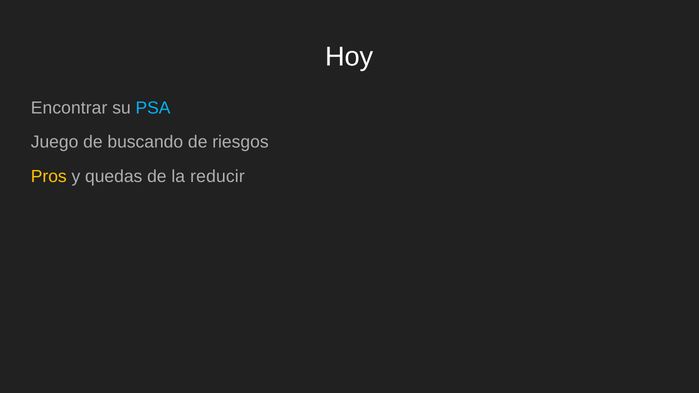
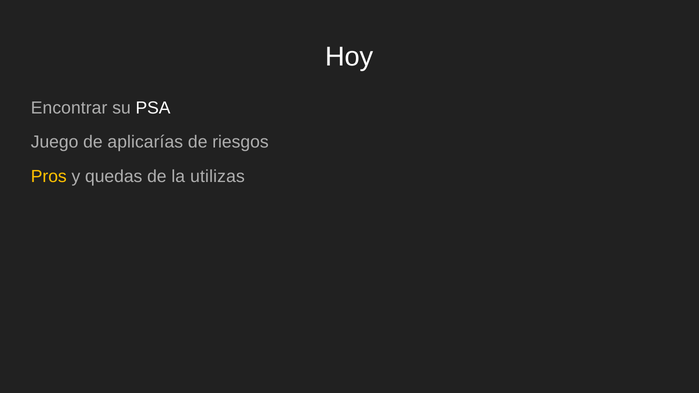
PSA colour: light blue -> white
buscando: buscando -> aplicarías
reducir: reducir -> utilizas
